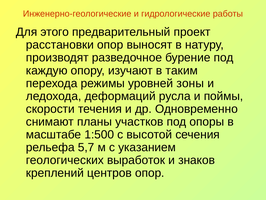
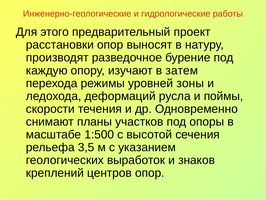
таким: таким -> затем
5,7: 5,7 -> 3,5
